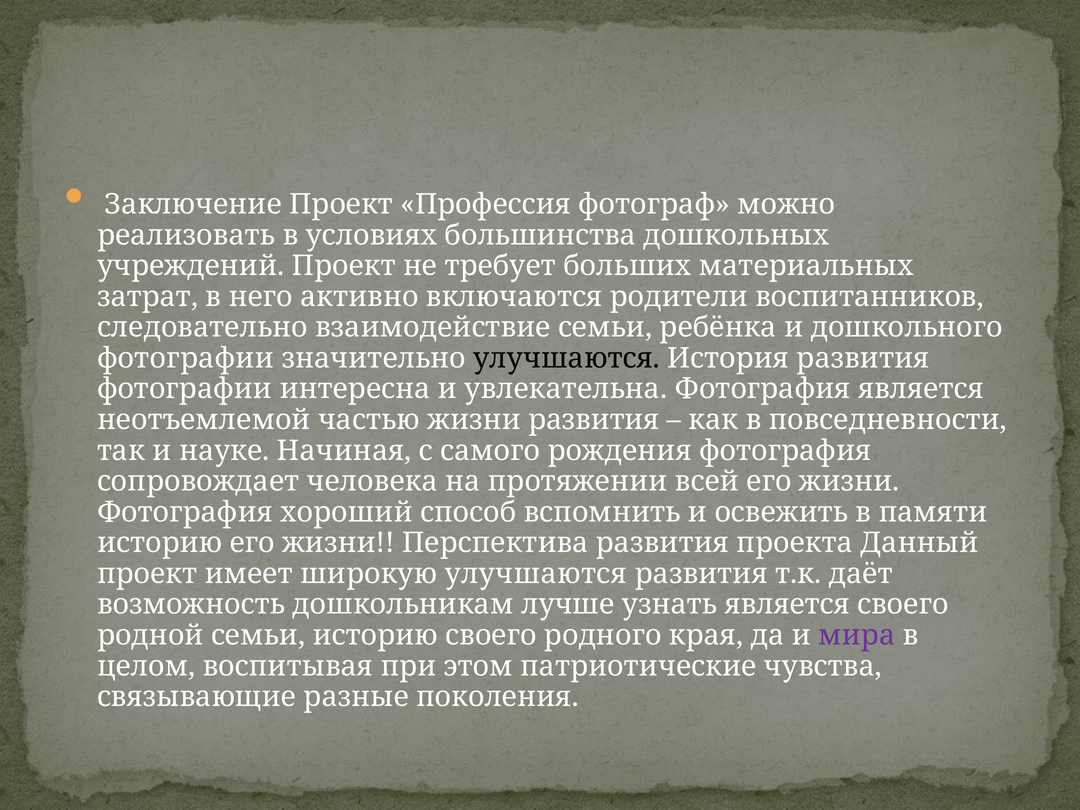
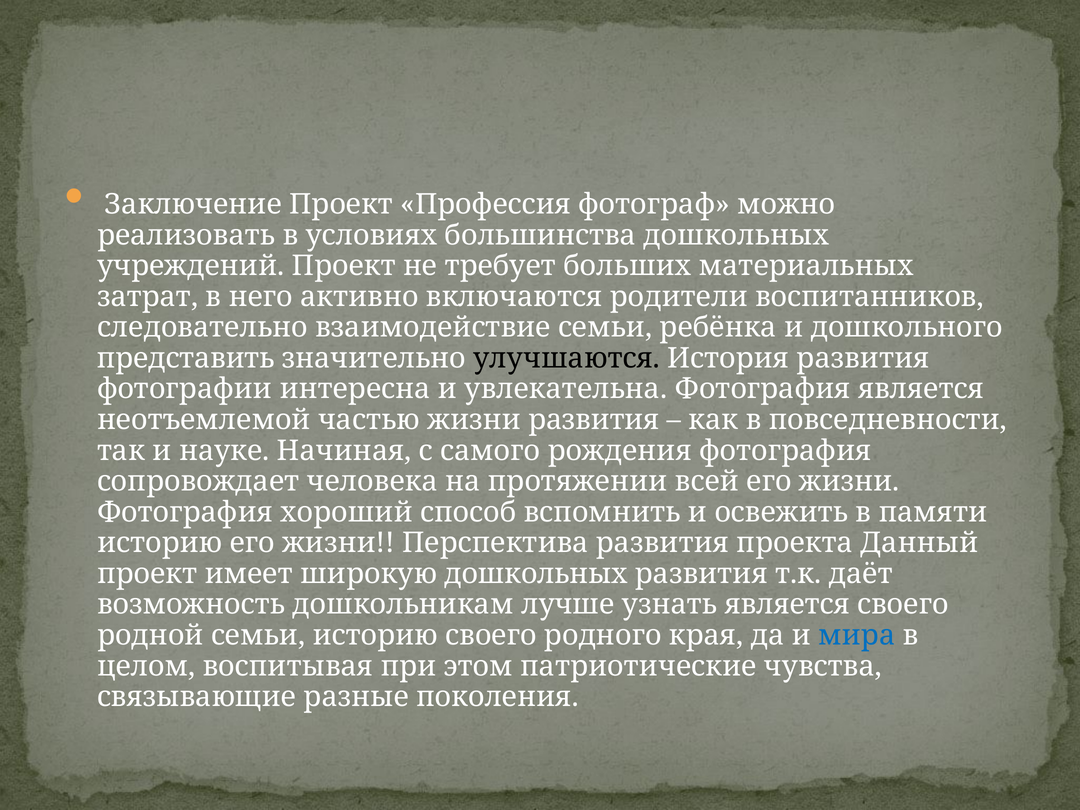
фотографии at (186, 358): фотографии -> представить
широкую улучшаются: улучшаются -> дошкольных
мира colour: purple -> blue
